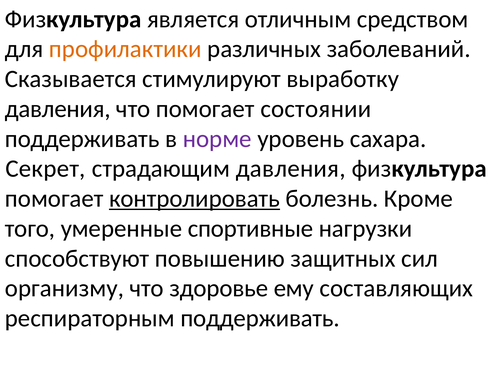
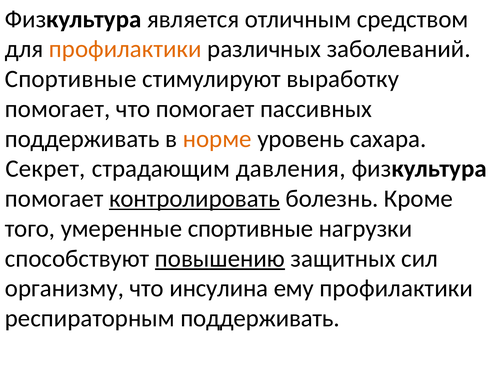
Сказывается at (71, 79): Сказывается -> Спортивные
давления at (58, 109): давления -> помогает
состоянии: состоянии -> пассивных
норме colour: purple -> orange
повышению underline: none -> present
здоровье: здоровье -> инсулина
ему составляющих: составляющих -> профилактики
